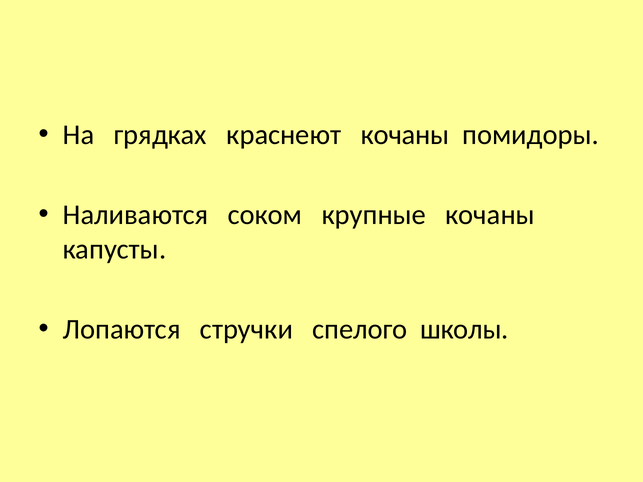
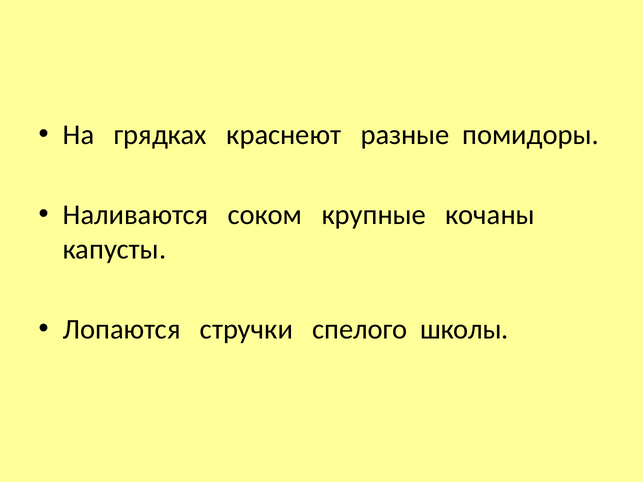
краснеют кочаны: кочаны -> разные
